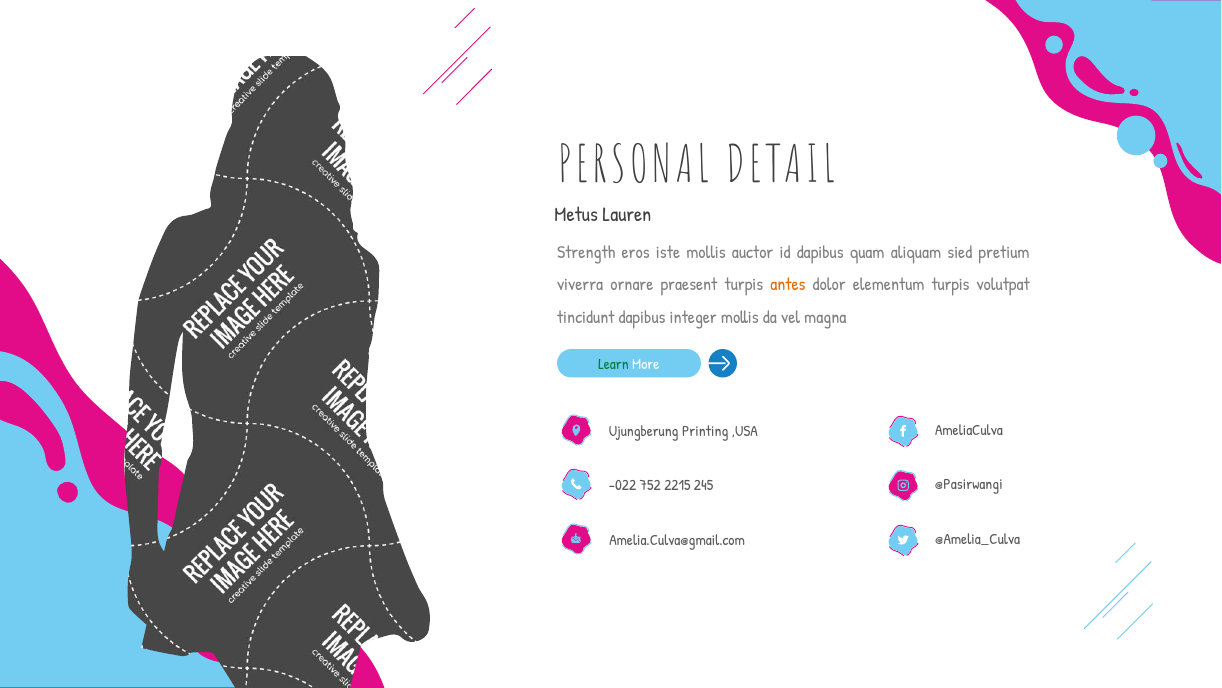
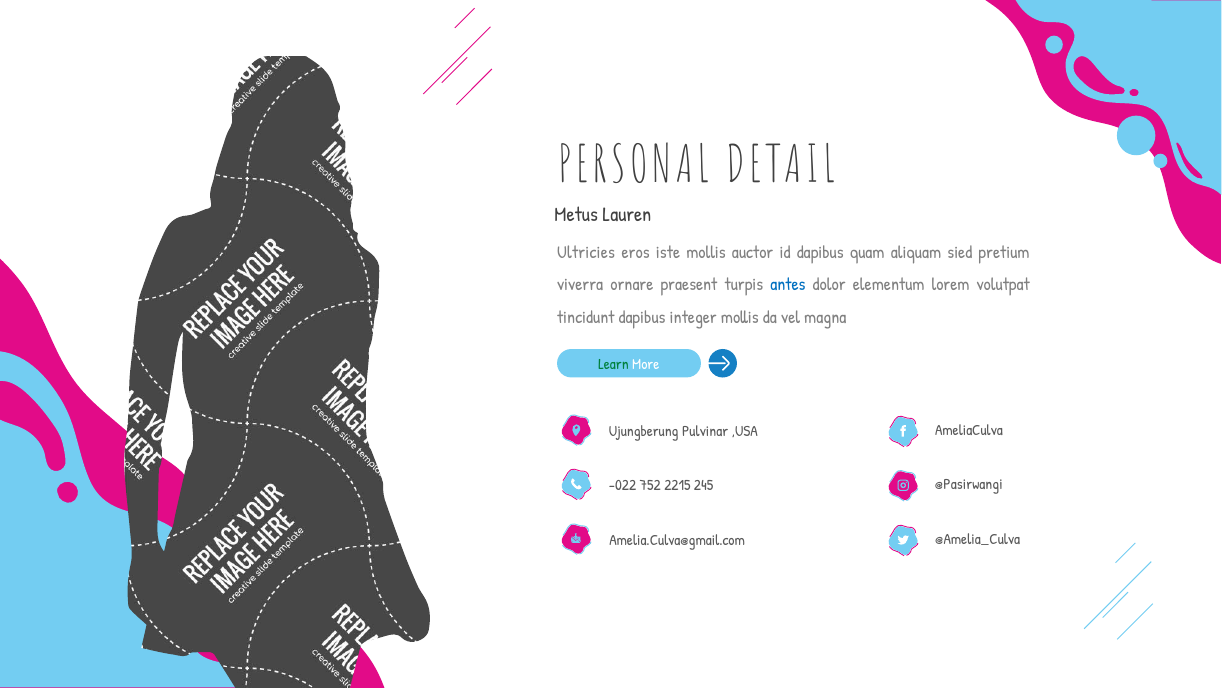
Strength: Strength -> Ultricies
antes colour: orange -> blue
elementum turpis: turpis -> lorem
Printing: Printing -> Pulvinar
